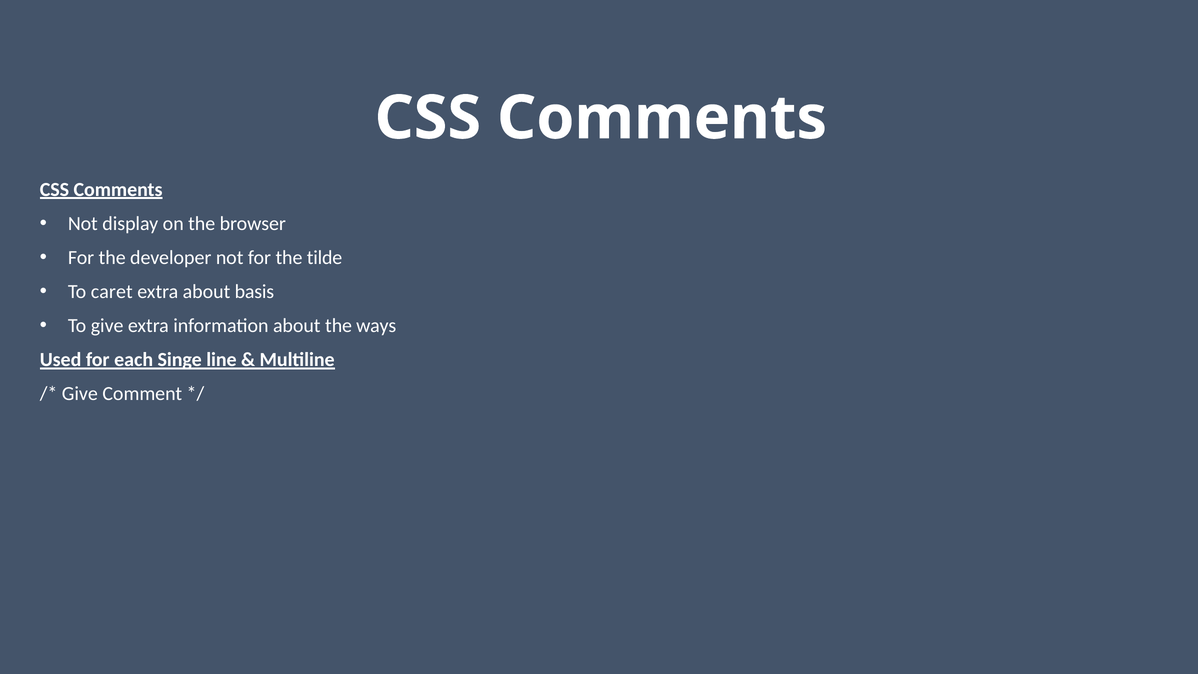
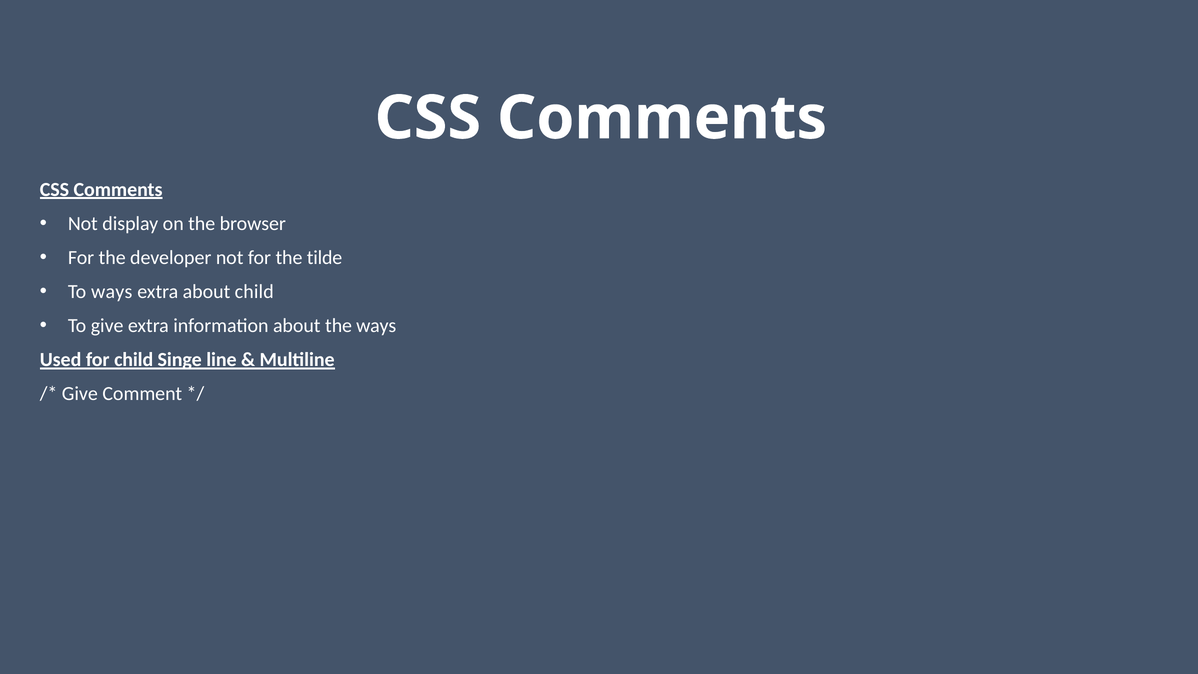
To caret: caret -> ways
about basis: basis -> child
for each: each -> child
